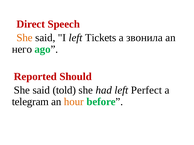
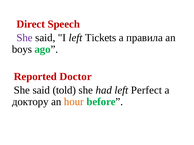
She at (25, 38) colour: orange -> purple
звонила: звонила -> правила
него: него -> boys
Should: Should -> Doctor
telegram: telegram -> доктору
